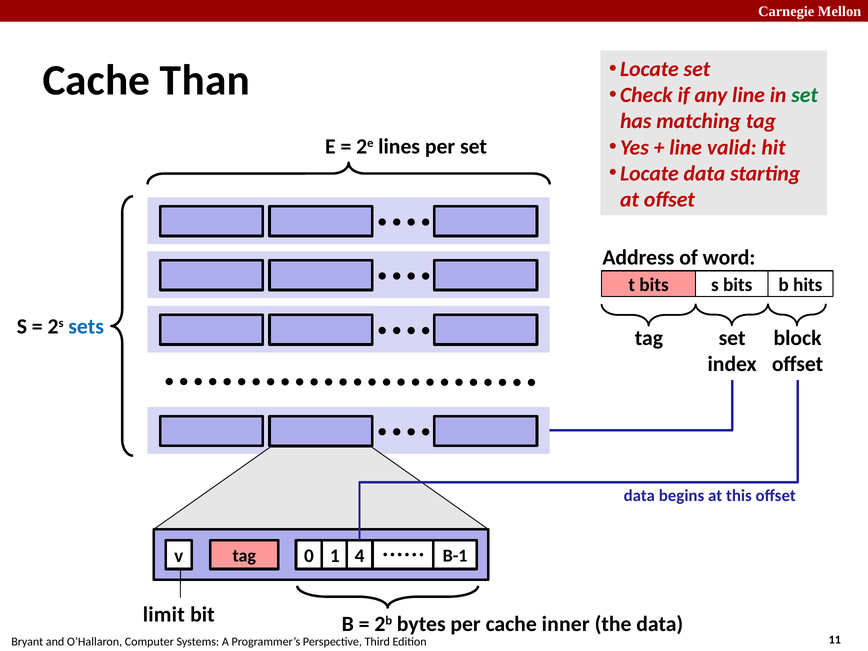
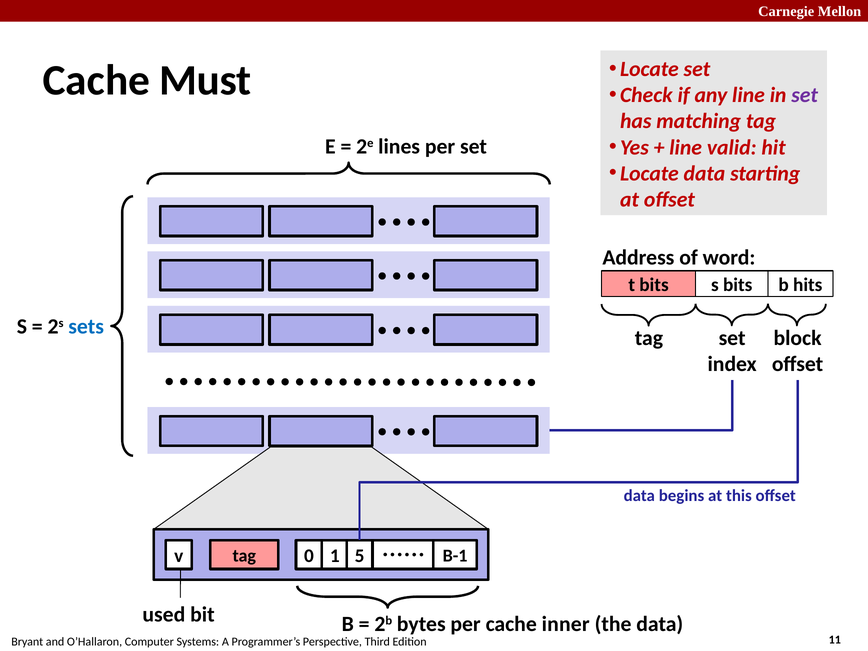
Than: Than -> Must
set at (805, 95) colour: green -> purple
4: 4 -> 5
limit: limit -> used
